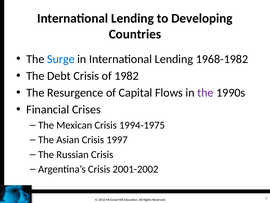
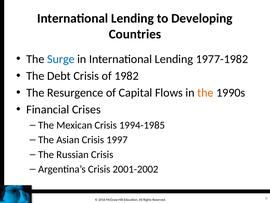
1968-1982: 1968-1982 -> 1977-1982
the at (205, 93) colour: purple -> orange
1994-1975: 1994-1975 -> 1994-1985
